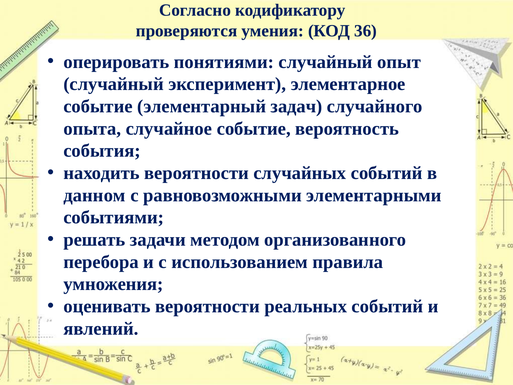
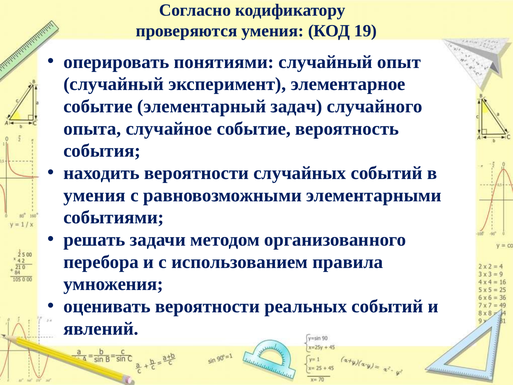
36: 36 -> 19
данном at (95, 195): данном -> умения
